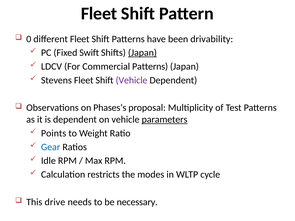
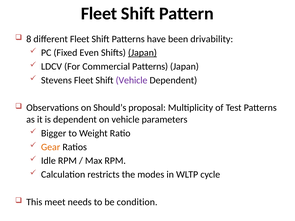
0: 0 -> 8
Swift: Swift -> Even
Phases’s: Phases’s -> Should’s
parameters underline: present -> none
Points: Points -> Bigger
Gear colour: blue -> orange
drive: drive -> meet
necessary: necessary -> condition
